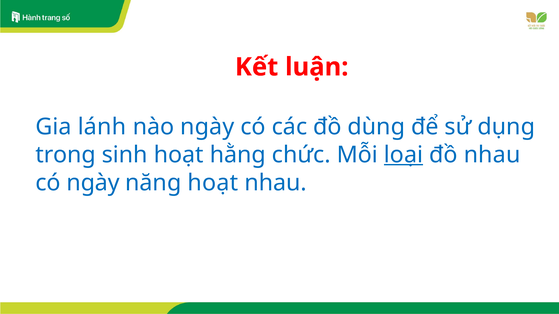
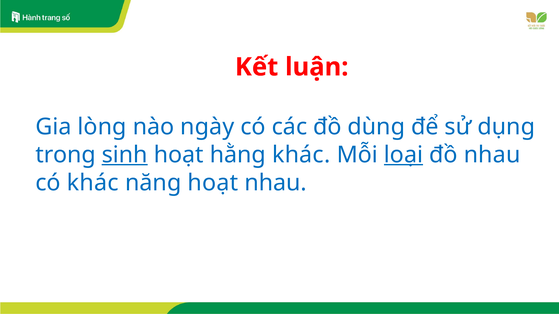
lánh: lánh -> lòng
sinh underline: none -> present
hằng chức: chức -> khác
có ngày: ngày -> khác
